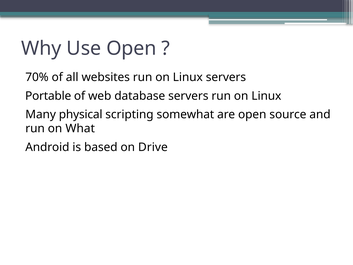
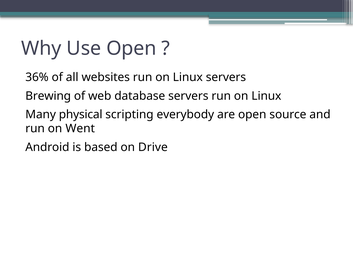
70%: 70% -> 36%
Portable: Portable -> Brewing
somewhat: somewhat -> everybody
What: What -> Went
